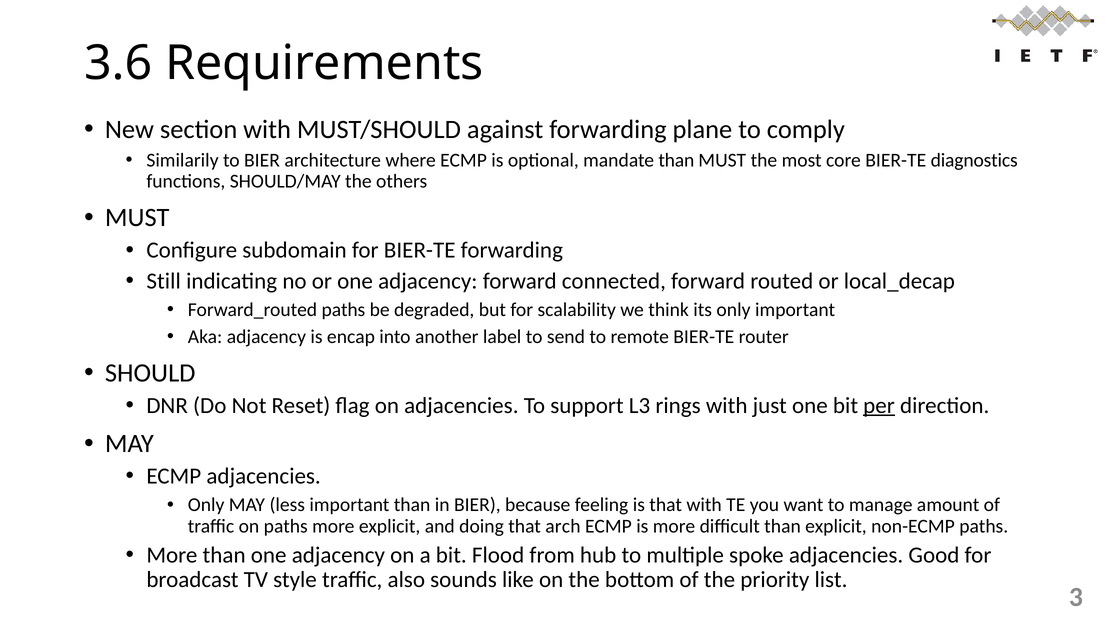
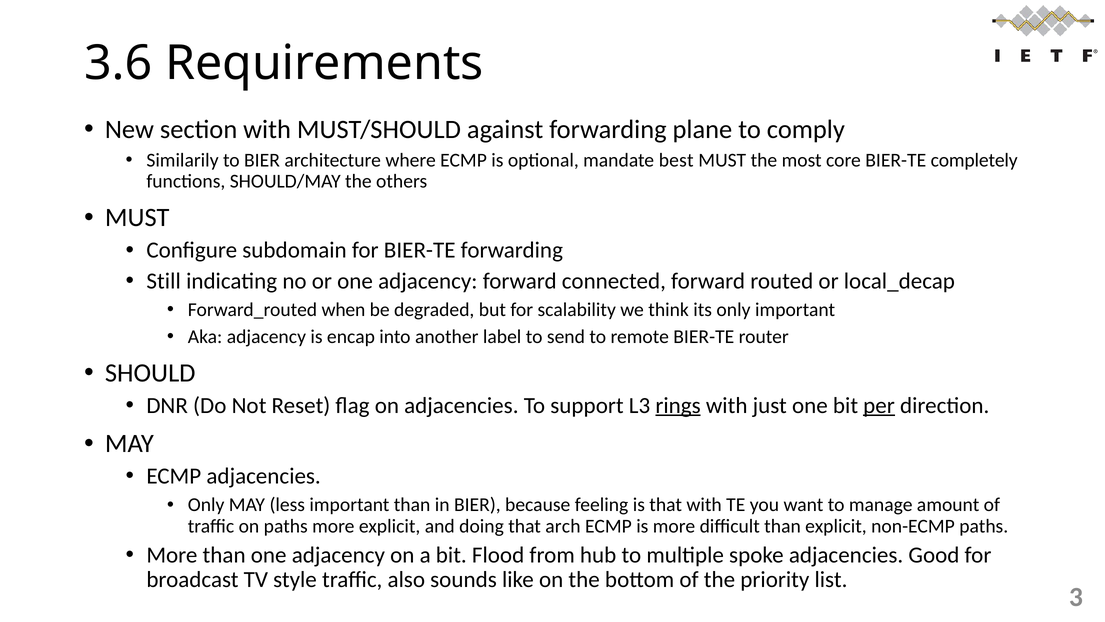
mandate than: than -> best
diagnostics: diagnostics -> completely
Forward_routed paths: paths -> when
rings underline: none -> present
